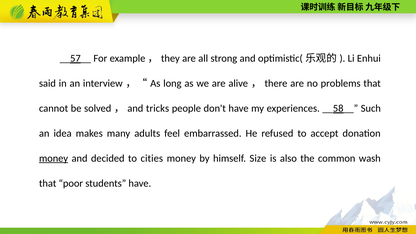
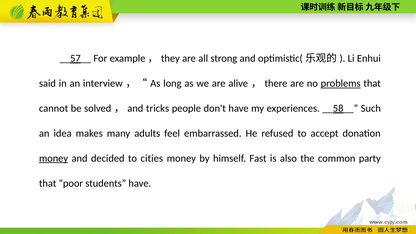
problems underline: none -> present
Size: Size -> Fast
wash: wash -> party
